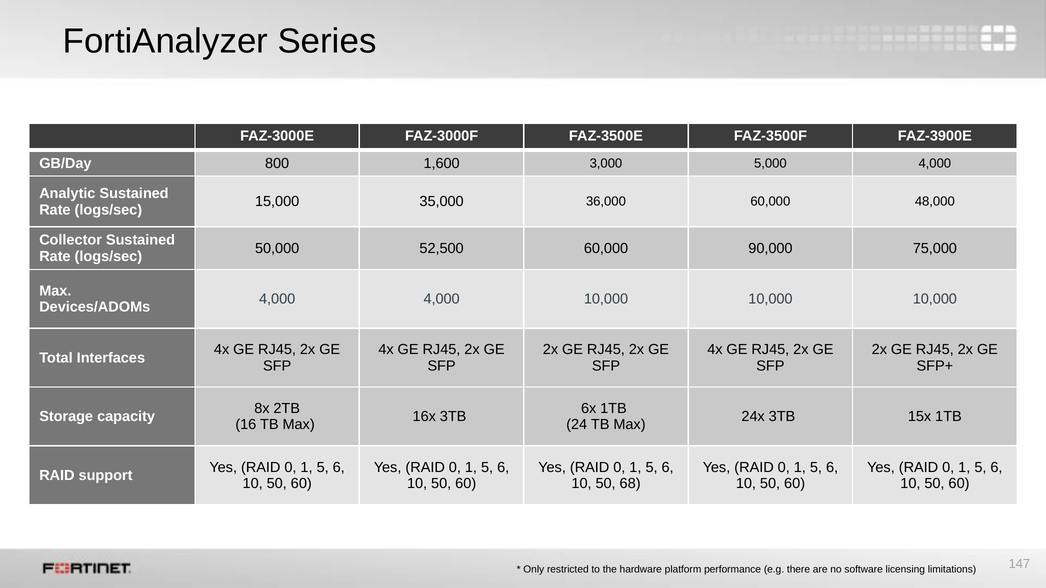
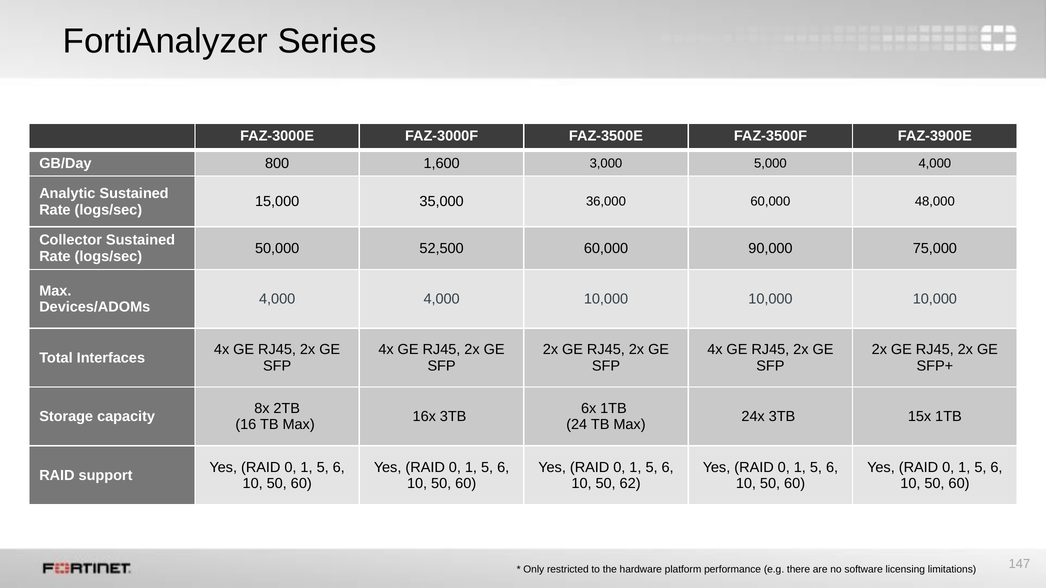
68: 68 -> 62
